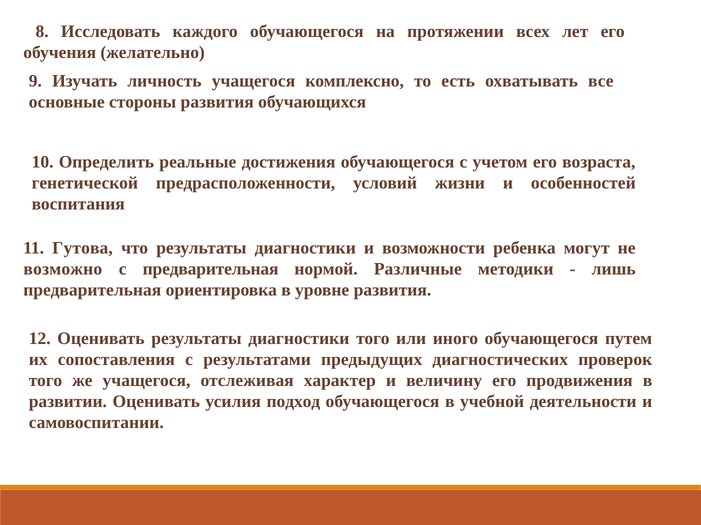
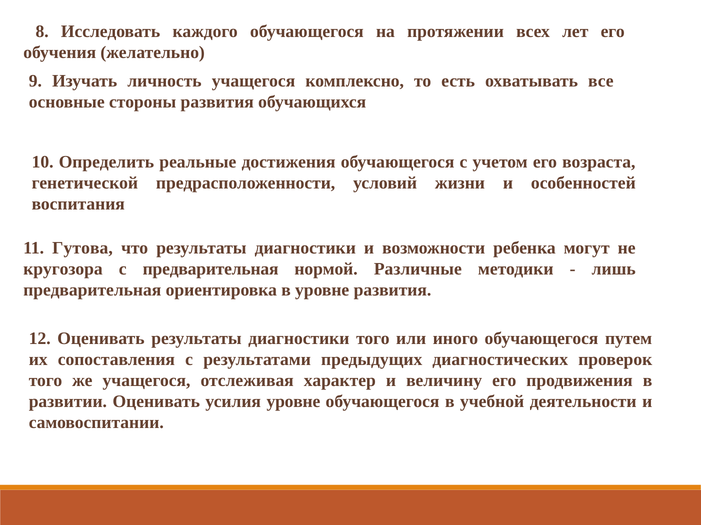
возможно: возможно -> кругозора
усилия подход: подход -> уровне
